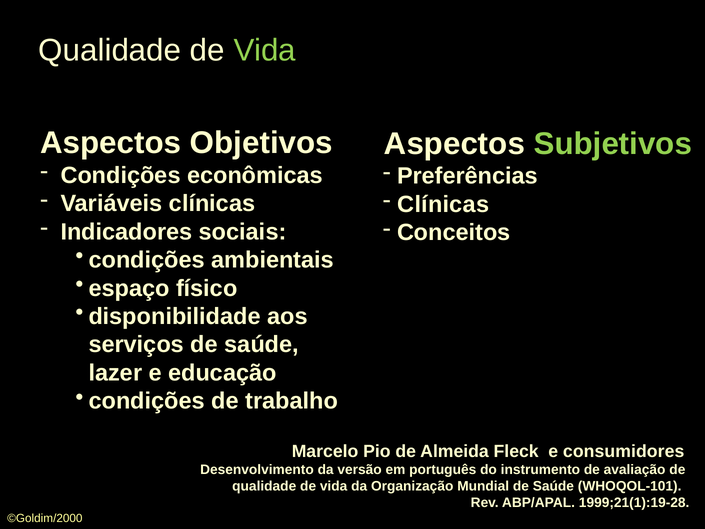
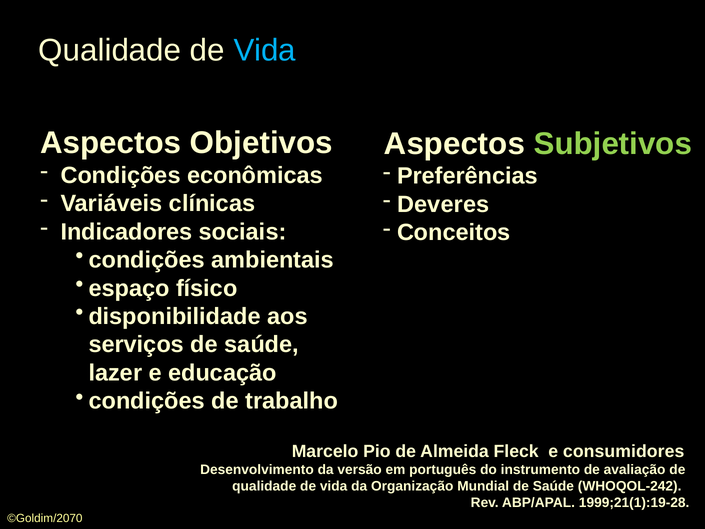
Vida at (265, 50) colour: light green -> light blue
Clínicas at (443, 204): Clínicas -> Deveres
WHOQOL-101: WHOQOL-101 -> WHOQOL-242
©Goldim/2000: ©Goldim/2000 -> ©Goldim/2070
